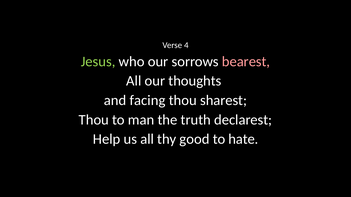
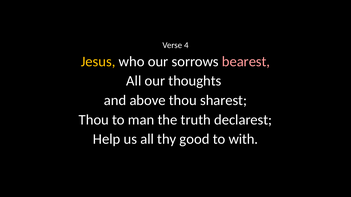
Jesus colour: light green -> yellow
facing: facing -> above
hate: hate -> with
